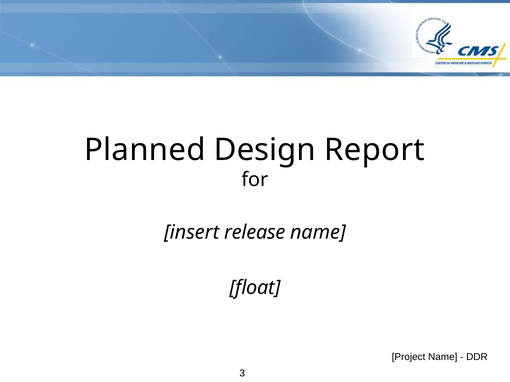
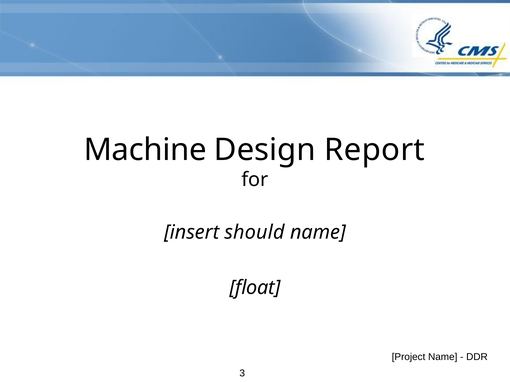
Planned: Planned -> Machine
release: release -> should
